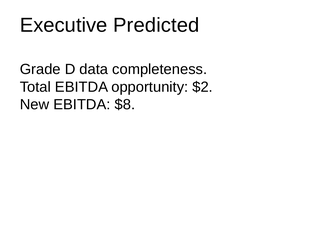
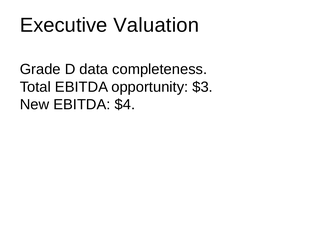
Predicted: Predicted -> Valuation
$2: $2 -> $3
$8: $8 -> $4
